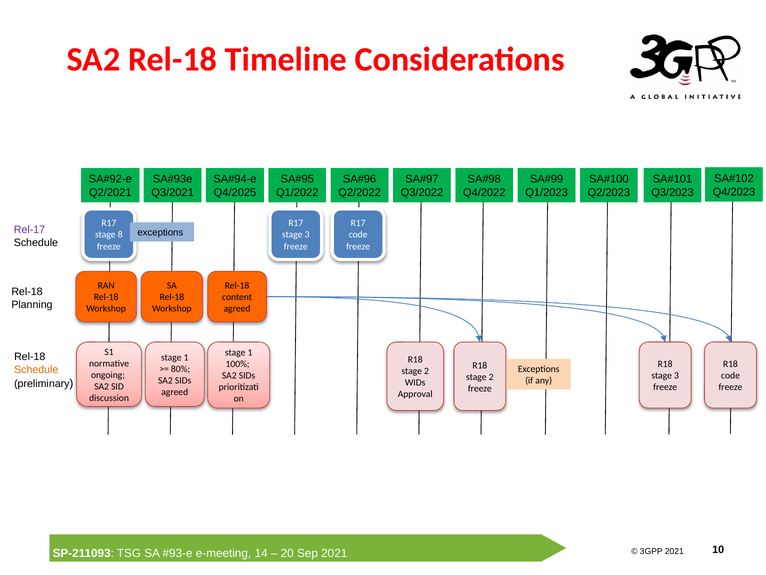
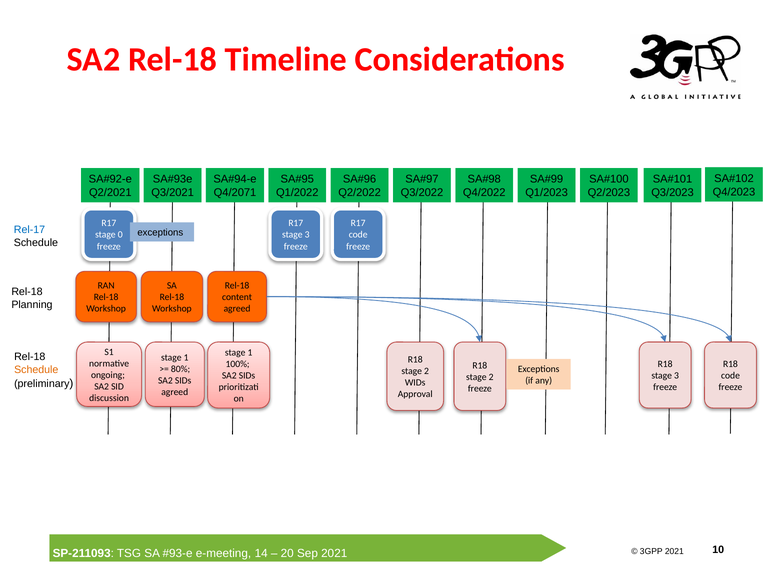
Q4/2025: Q4/2025 -> Q4/2071
Rel-17 colour: purple -> blue
8: 8 -> 0
